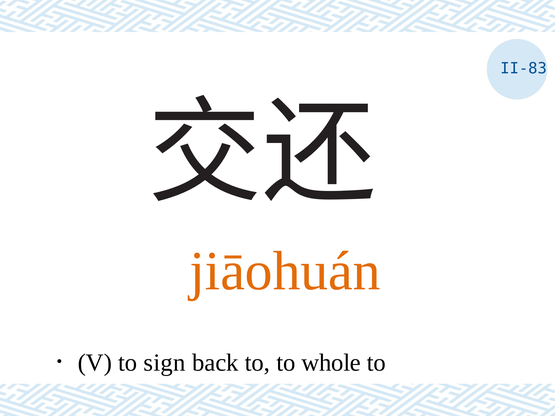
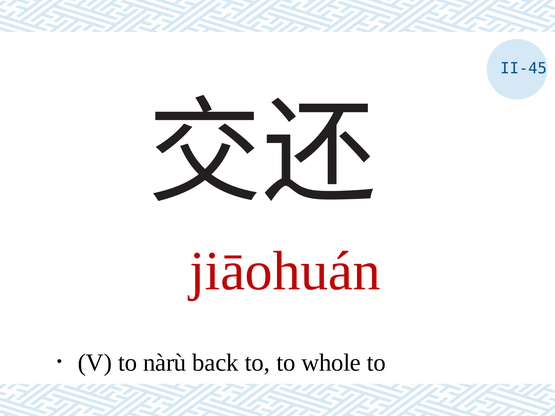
II-83: II-83 -> II-45
jiāohuán colour: orange -> red
sign: sign -> nàrù
